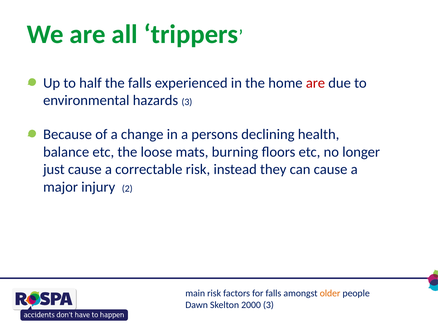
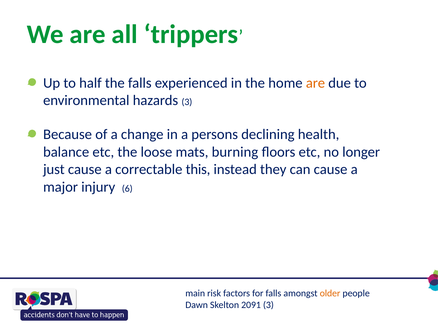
are at (315, 83) colour: red -> orange
correctable risk: risk -> this
2: 2 -> 6
2000: 2000 -> 2091
